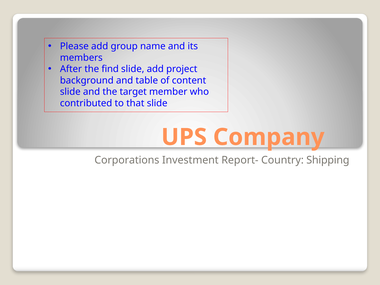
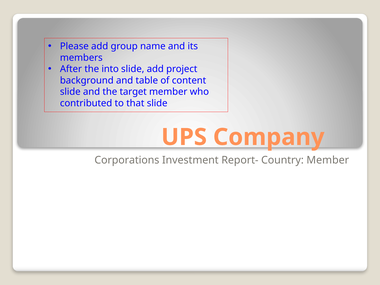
find: find -> into
Country Shipping: Shipping -> Member
